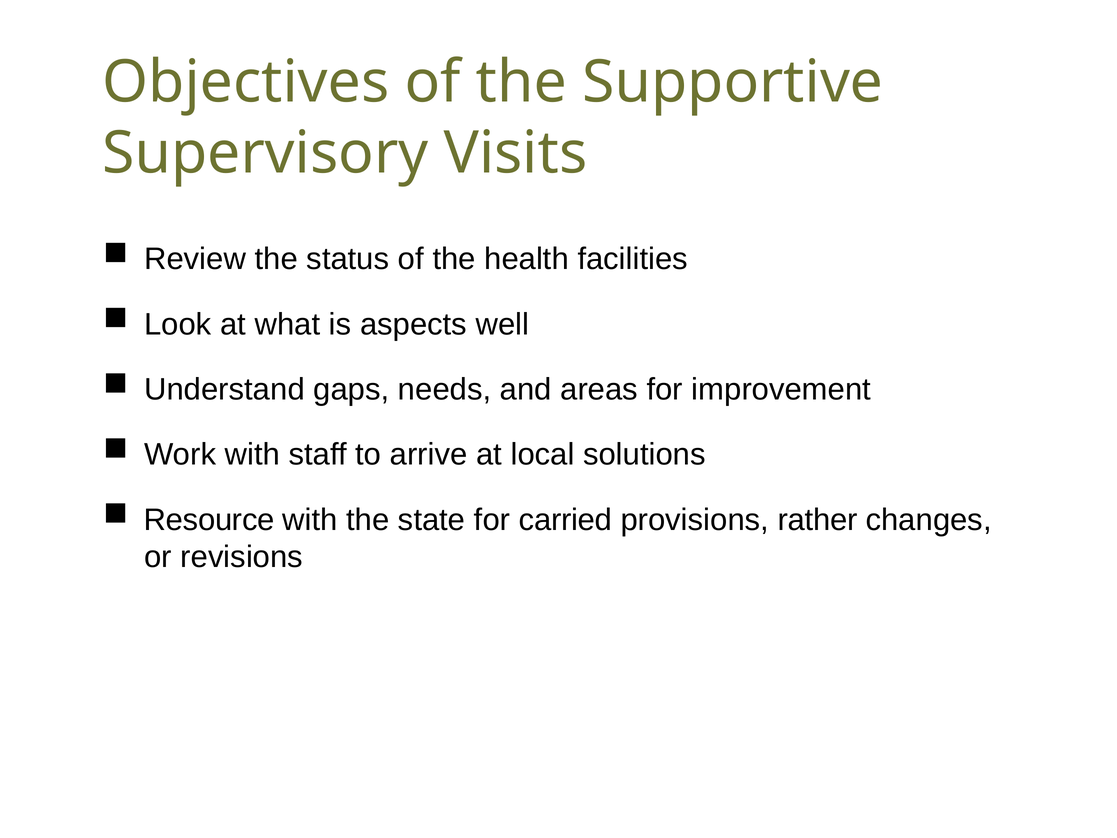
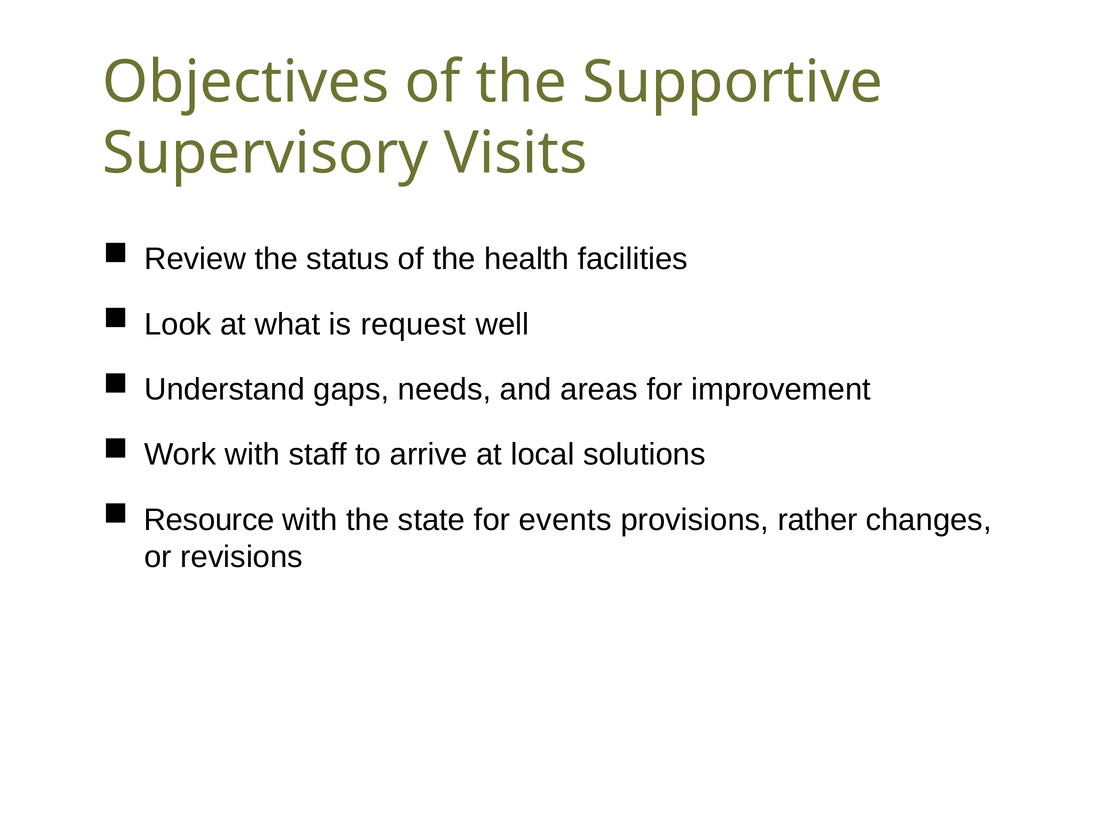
aspects: aspects -> request
carried: carried -> events
